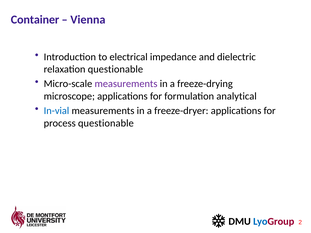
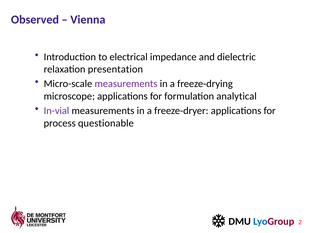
Container: Container -> Observed
relaxation questionable: questionable -> presentation
In-vial colour: blue -> purple
